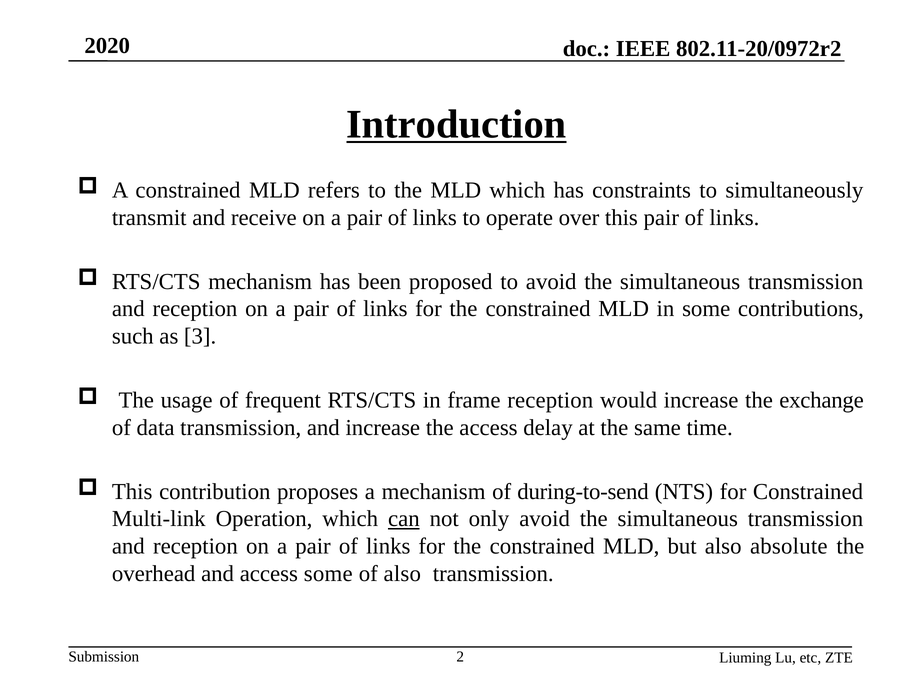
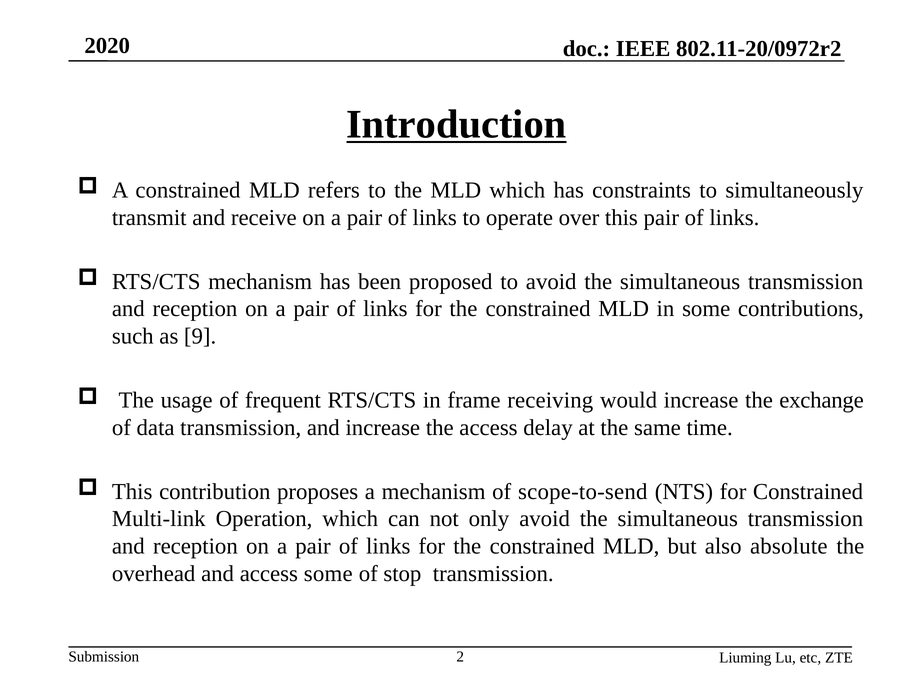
3: 3 -> 9
frame reception: reception -> receiving
during-to-send: during-to-send -> scope-to-send
can underline: present -> none
of also: also -> stop
